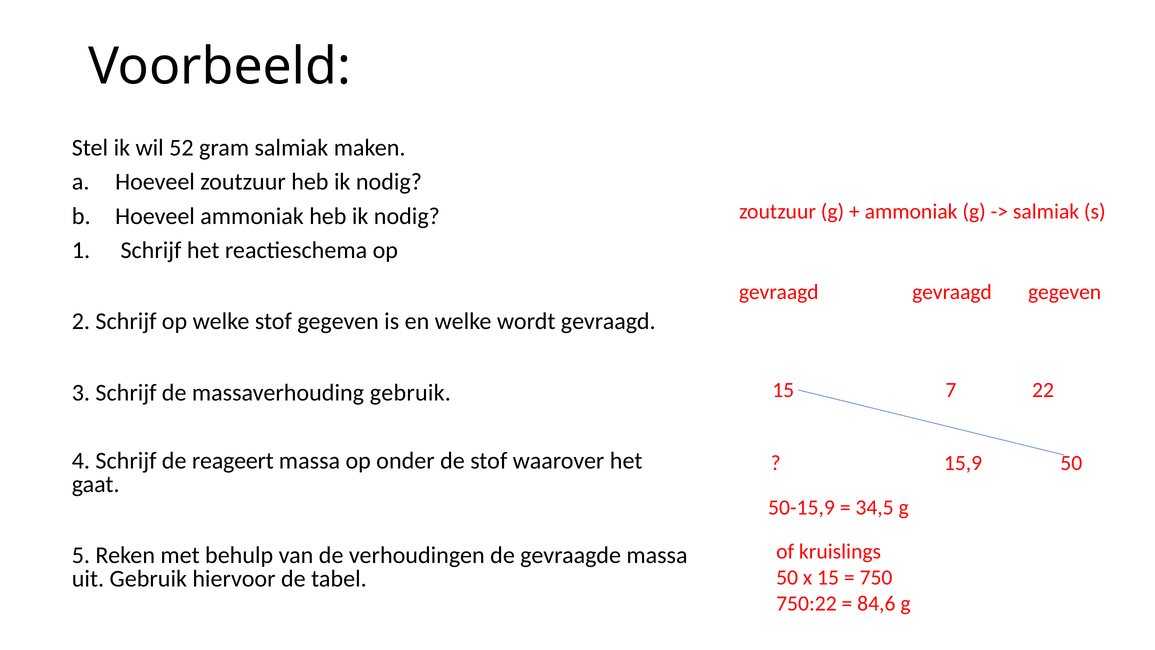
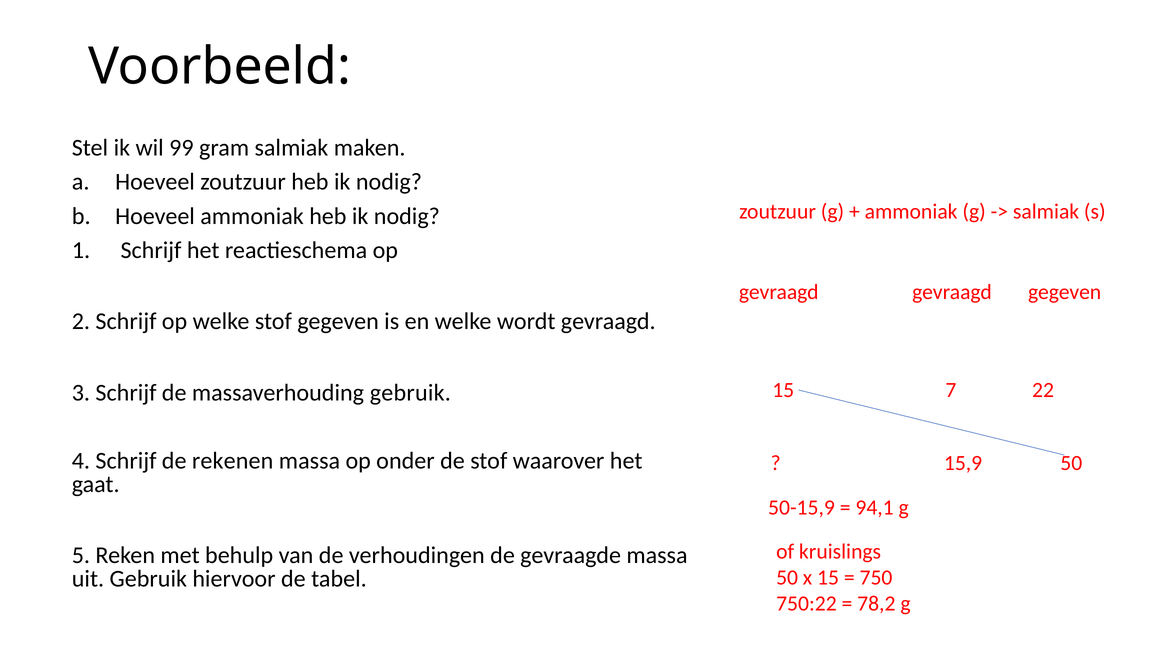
52: 52 -> 99
reageert: reageert -> rekenen
34,5: 34,5 -> 94,1
84,6: 84,6 -> 78,2
